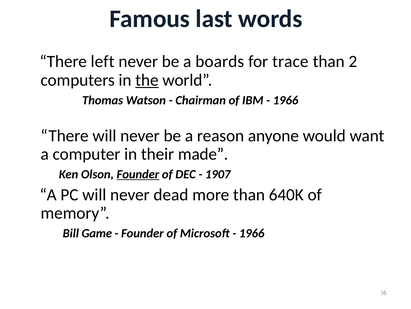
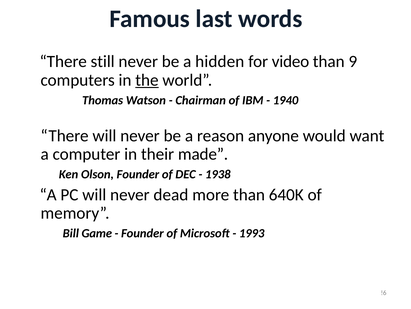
left: left -> still
boards: boards -> hidden
trace: trace -> video
2: 2 -> 9
1966 at (286, 100): 1966 -> 1940
Founder at (138, 174) underline: present -> none
1907: 1907 -> 1938
1966 at (252, 233): 1966 -> 1993
